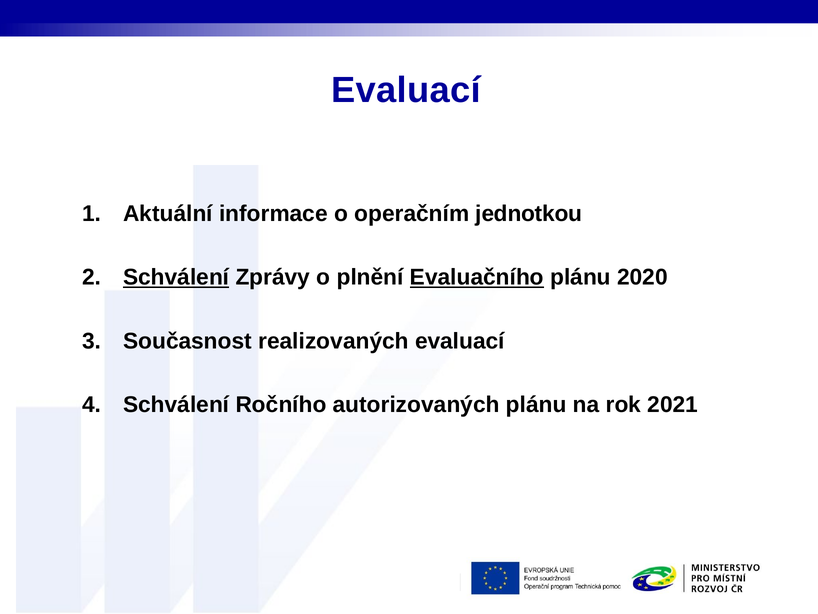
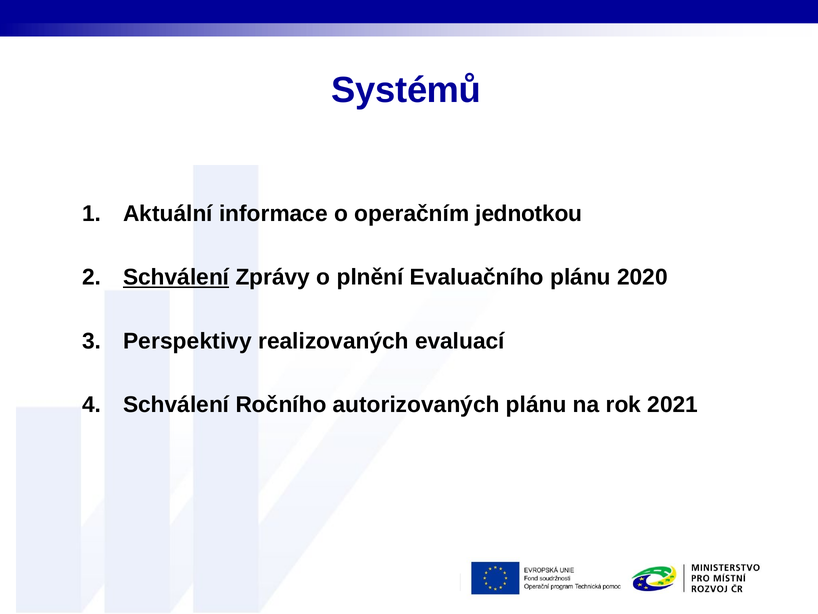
Evaluací at (406, 90): Evaluací -> Systémů
Evaluačního underline: present -> none
Současnost: Současnost -> Perspektivy
